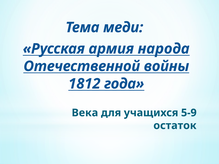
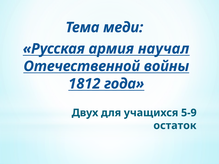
народа: народа -> научал
Века: Века -> Двух
